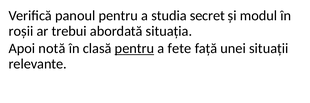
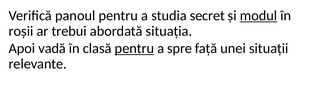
modul underline: none -> present
notă: notă -> vadă
fete: fete -> spre
